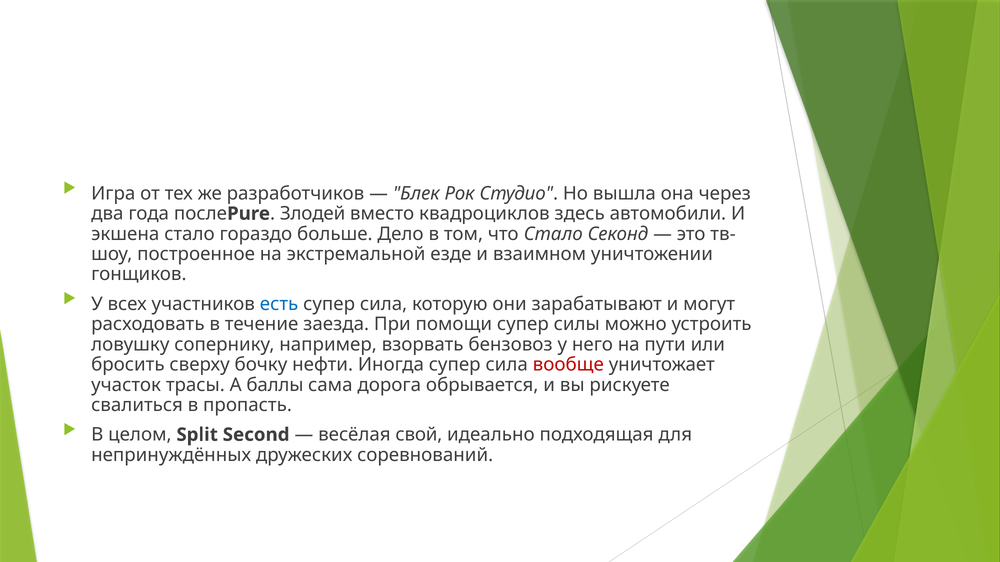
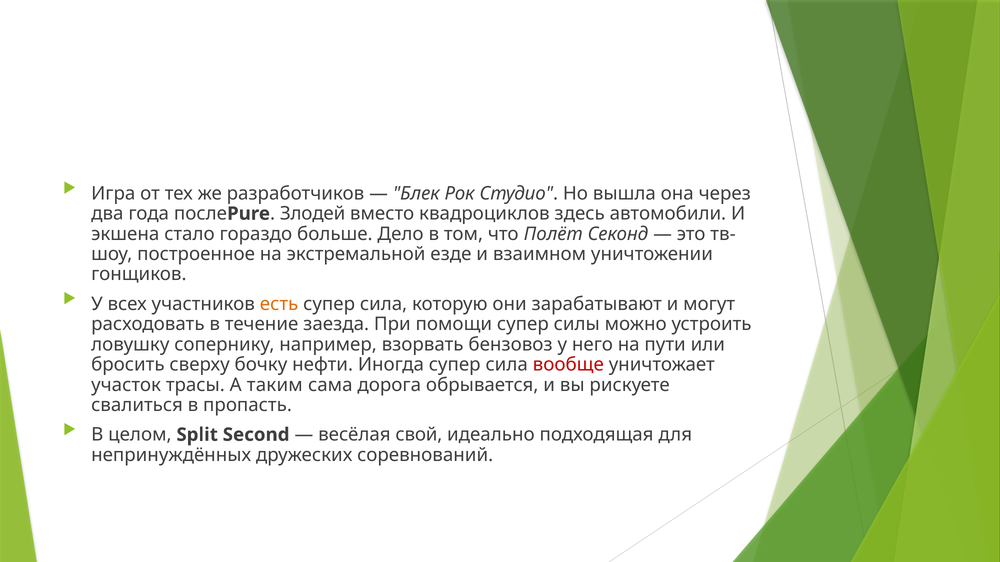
что Стало: Стало -> Полёт
есть colour: blue -> orange
баллы: баллы -> таким
